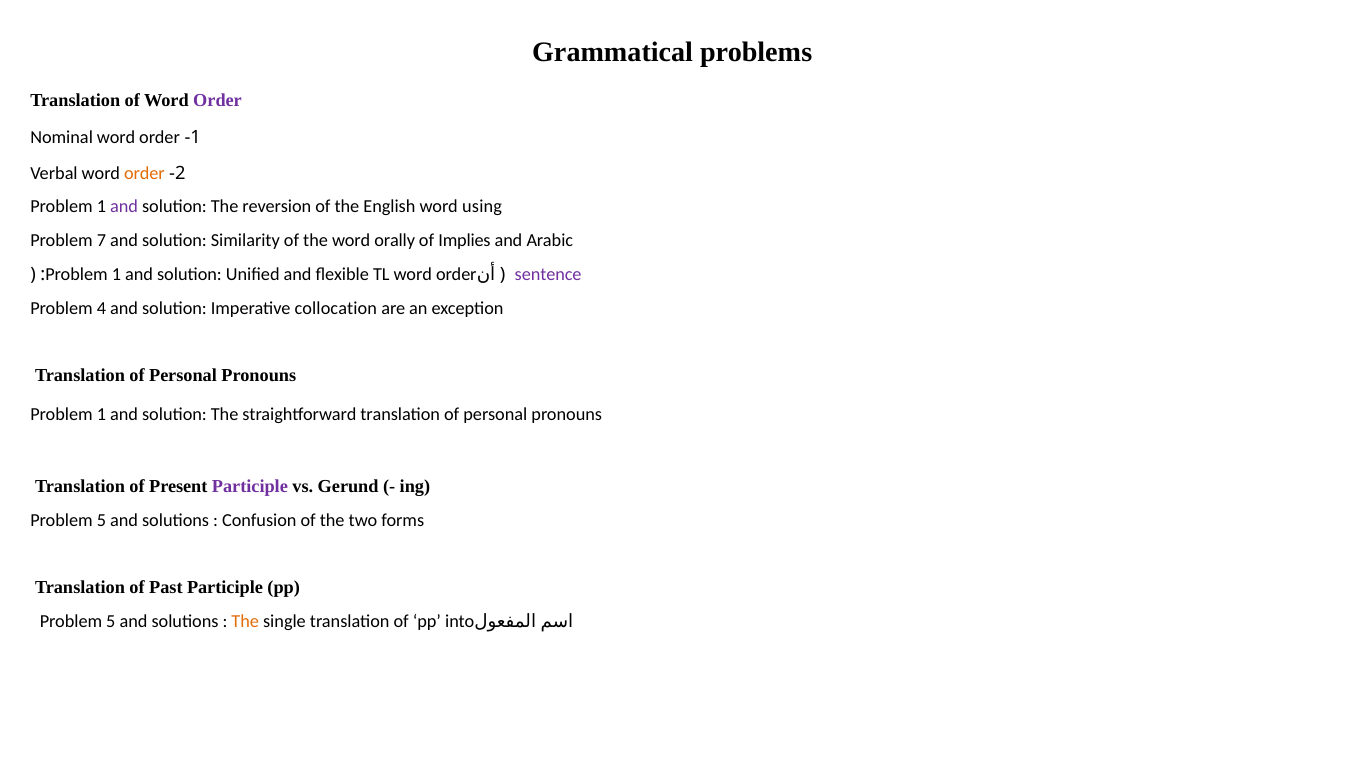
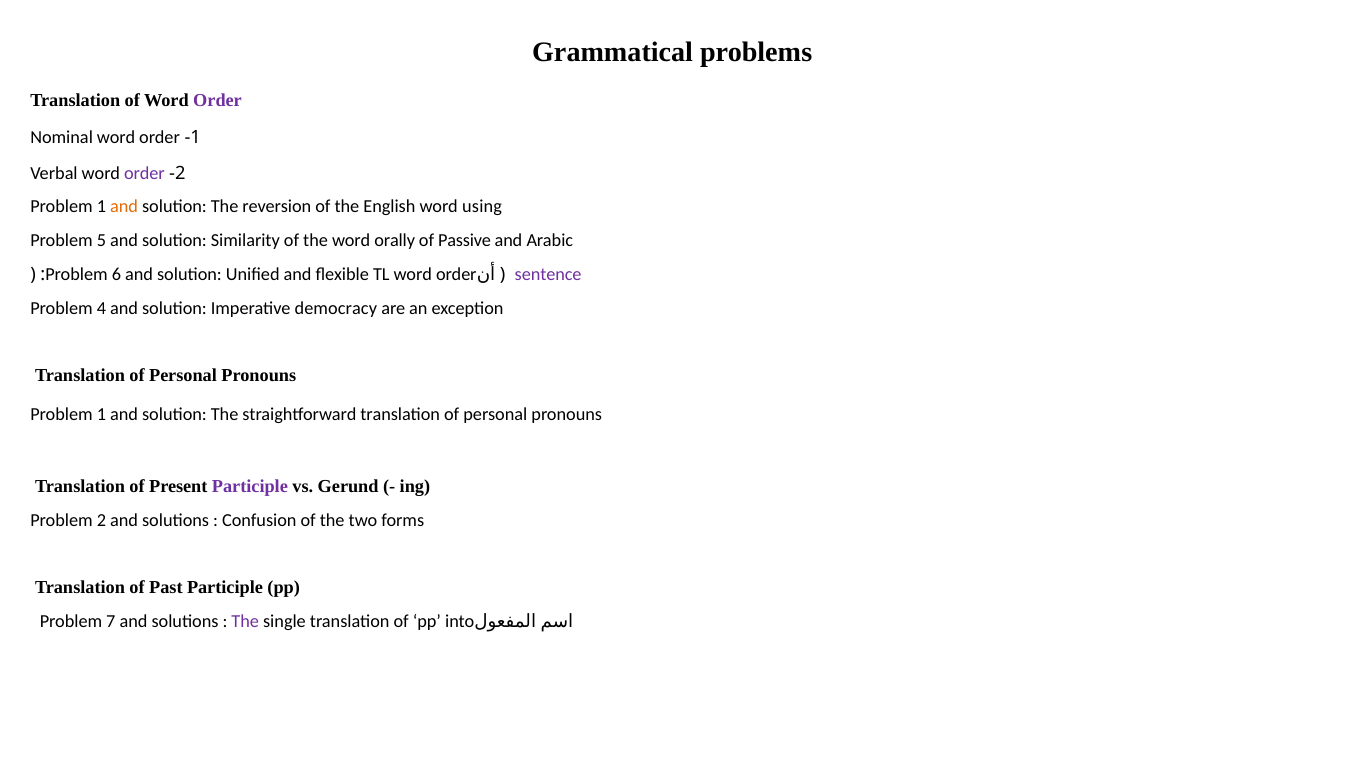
order at (144, 173) colour: orange -> purple
and at (124, 207) colour: purple -> orange
7: 7 -> 5
Implies: Implies -> Passive
1 at (116, 274): 1 -> 6
collocation: collocation -> democracy
5 at (101, 520): 5 -> 2
5 at (111, 621): 5 -> 7
The at (245, 621) colour: orange -> purple
